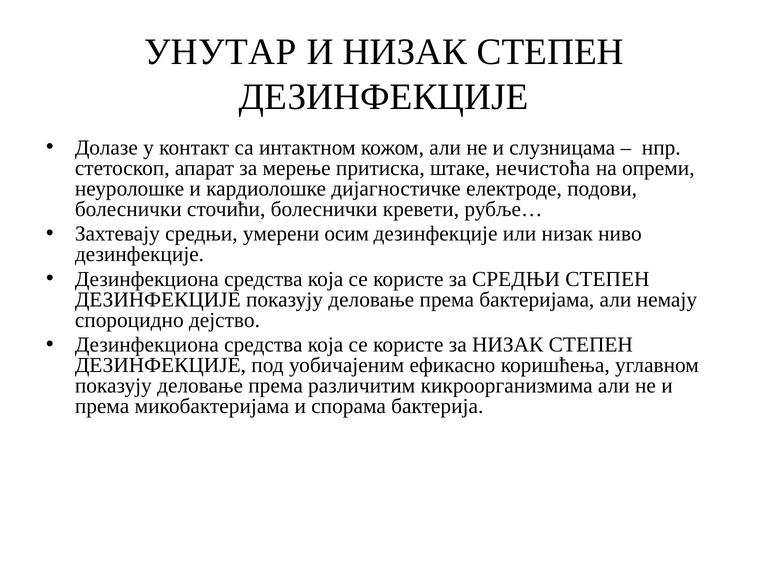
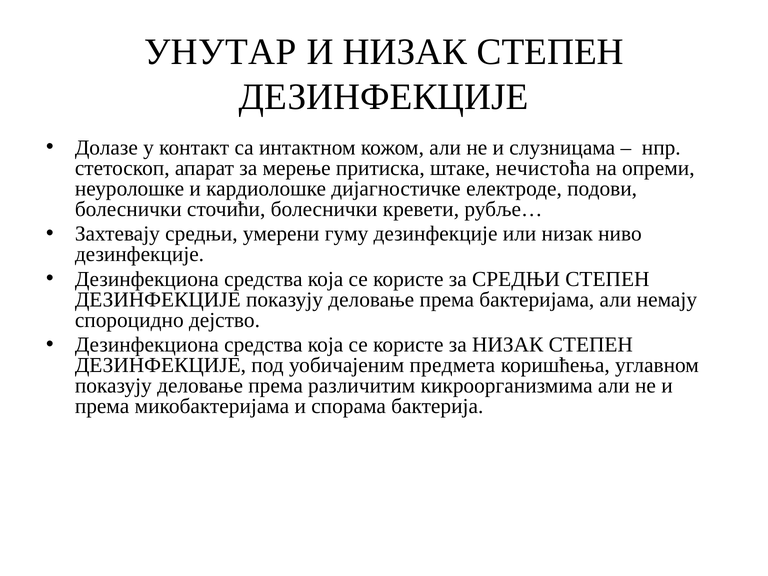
осим: осим -> гуму
ефикасно: ефикасно -> предмета
